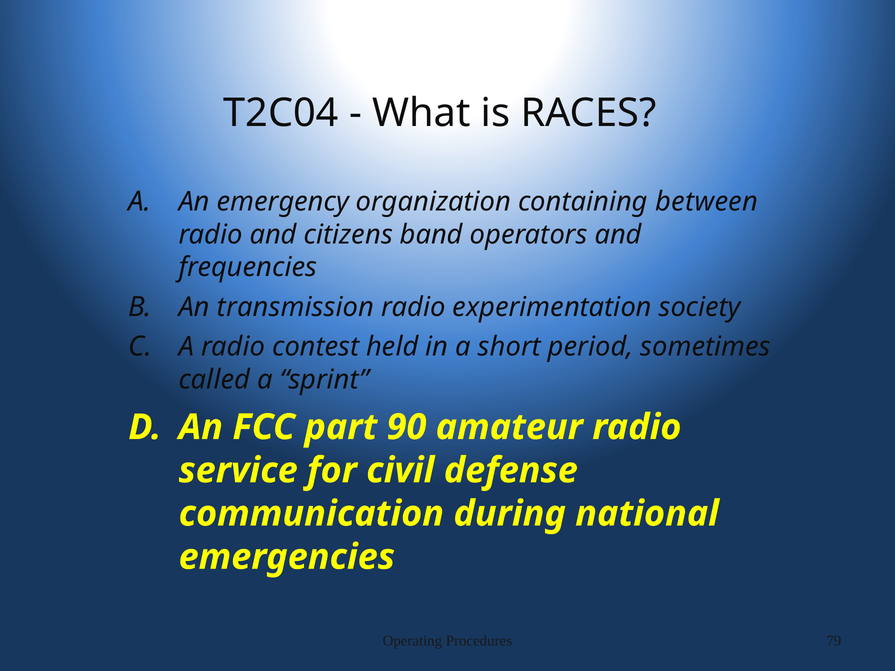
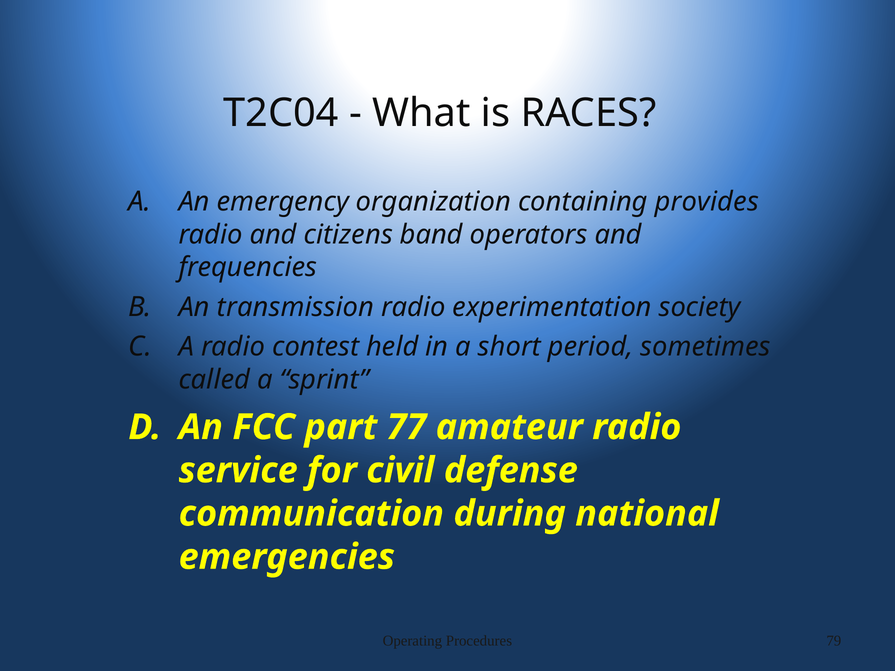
between: between -> provides
90: 90 -> 77
